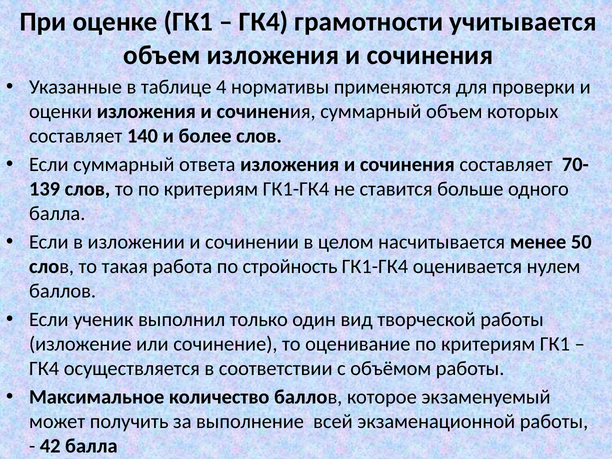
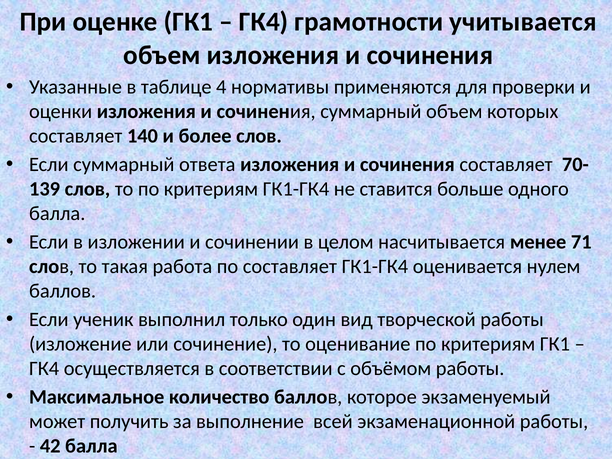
50: 50 -> 71
по стройность: стройность -> составляет
